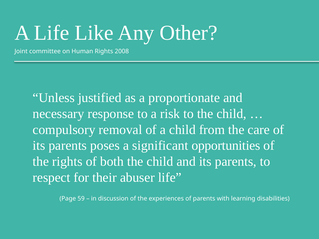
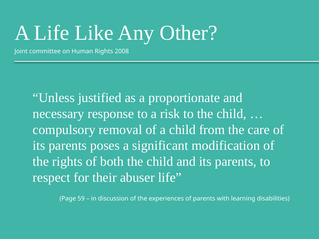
opportunities: opportunities -> modification
